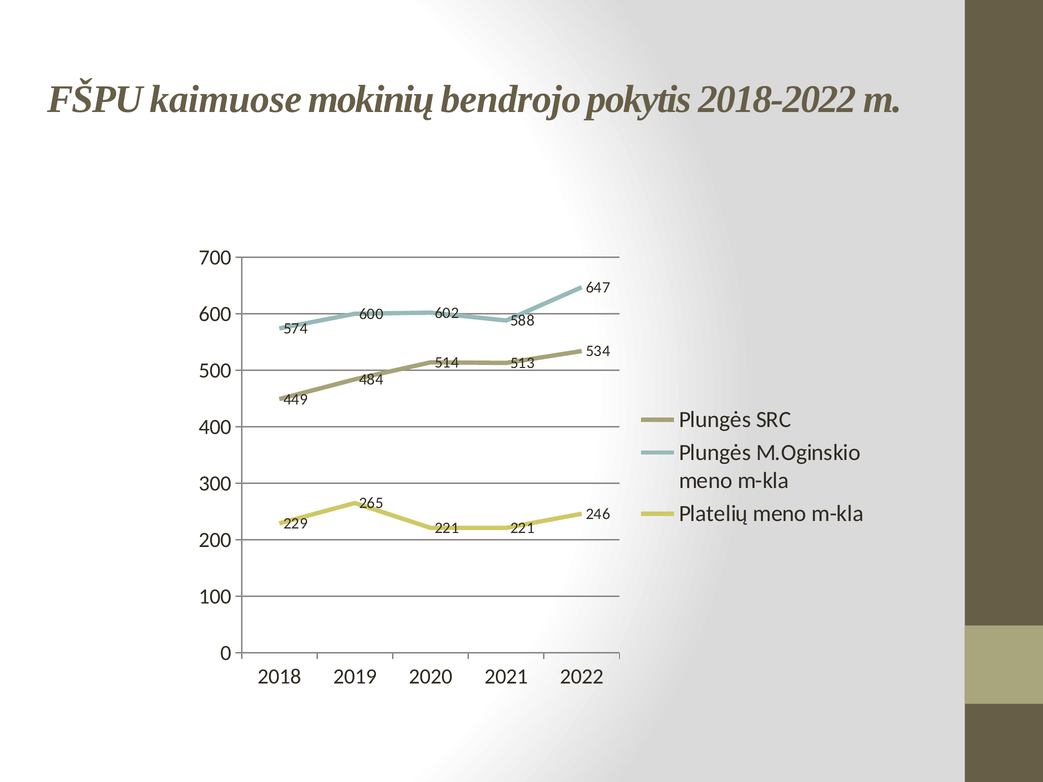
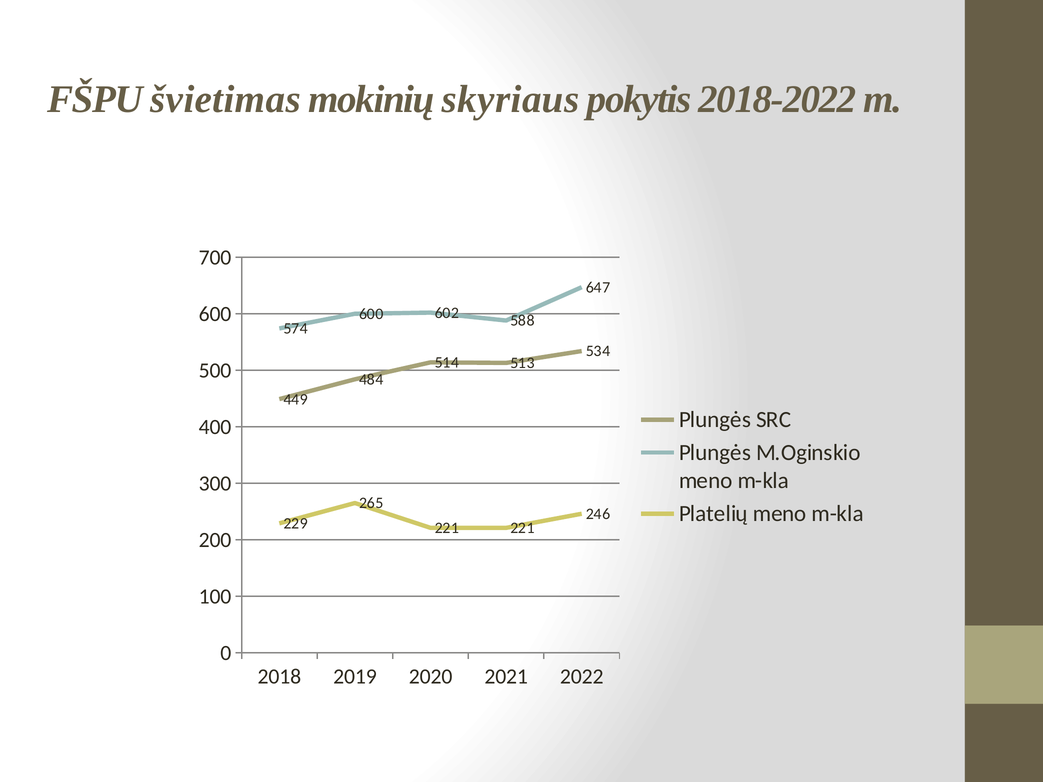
kaimuose: kaimuose -> švietimas
bendrojo: bendrojo -> skyriaus
